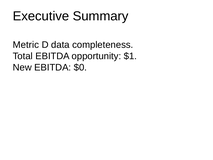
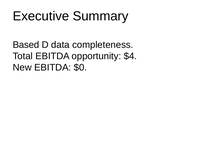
Metric: Metric -> Based
$1: $1 -> $4
